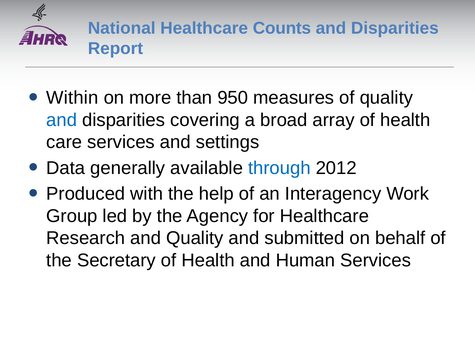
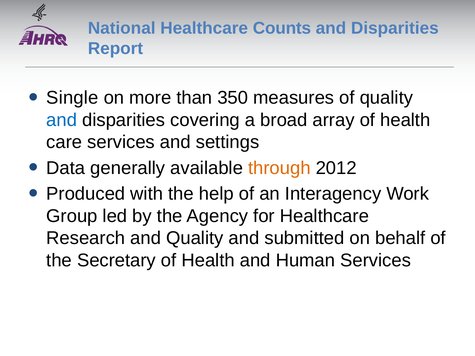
Within: Within -> Single
950: 950 -> 350
through colour: blue -> orange
